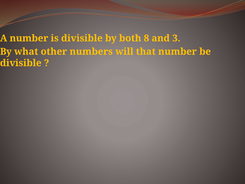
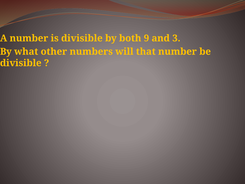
8: 8 -> 9
